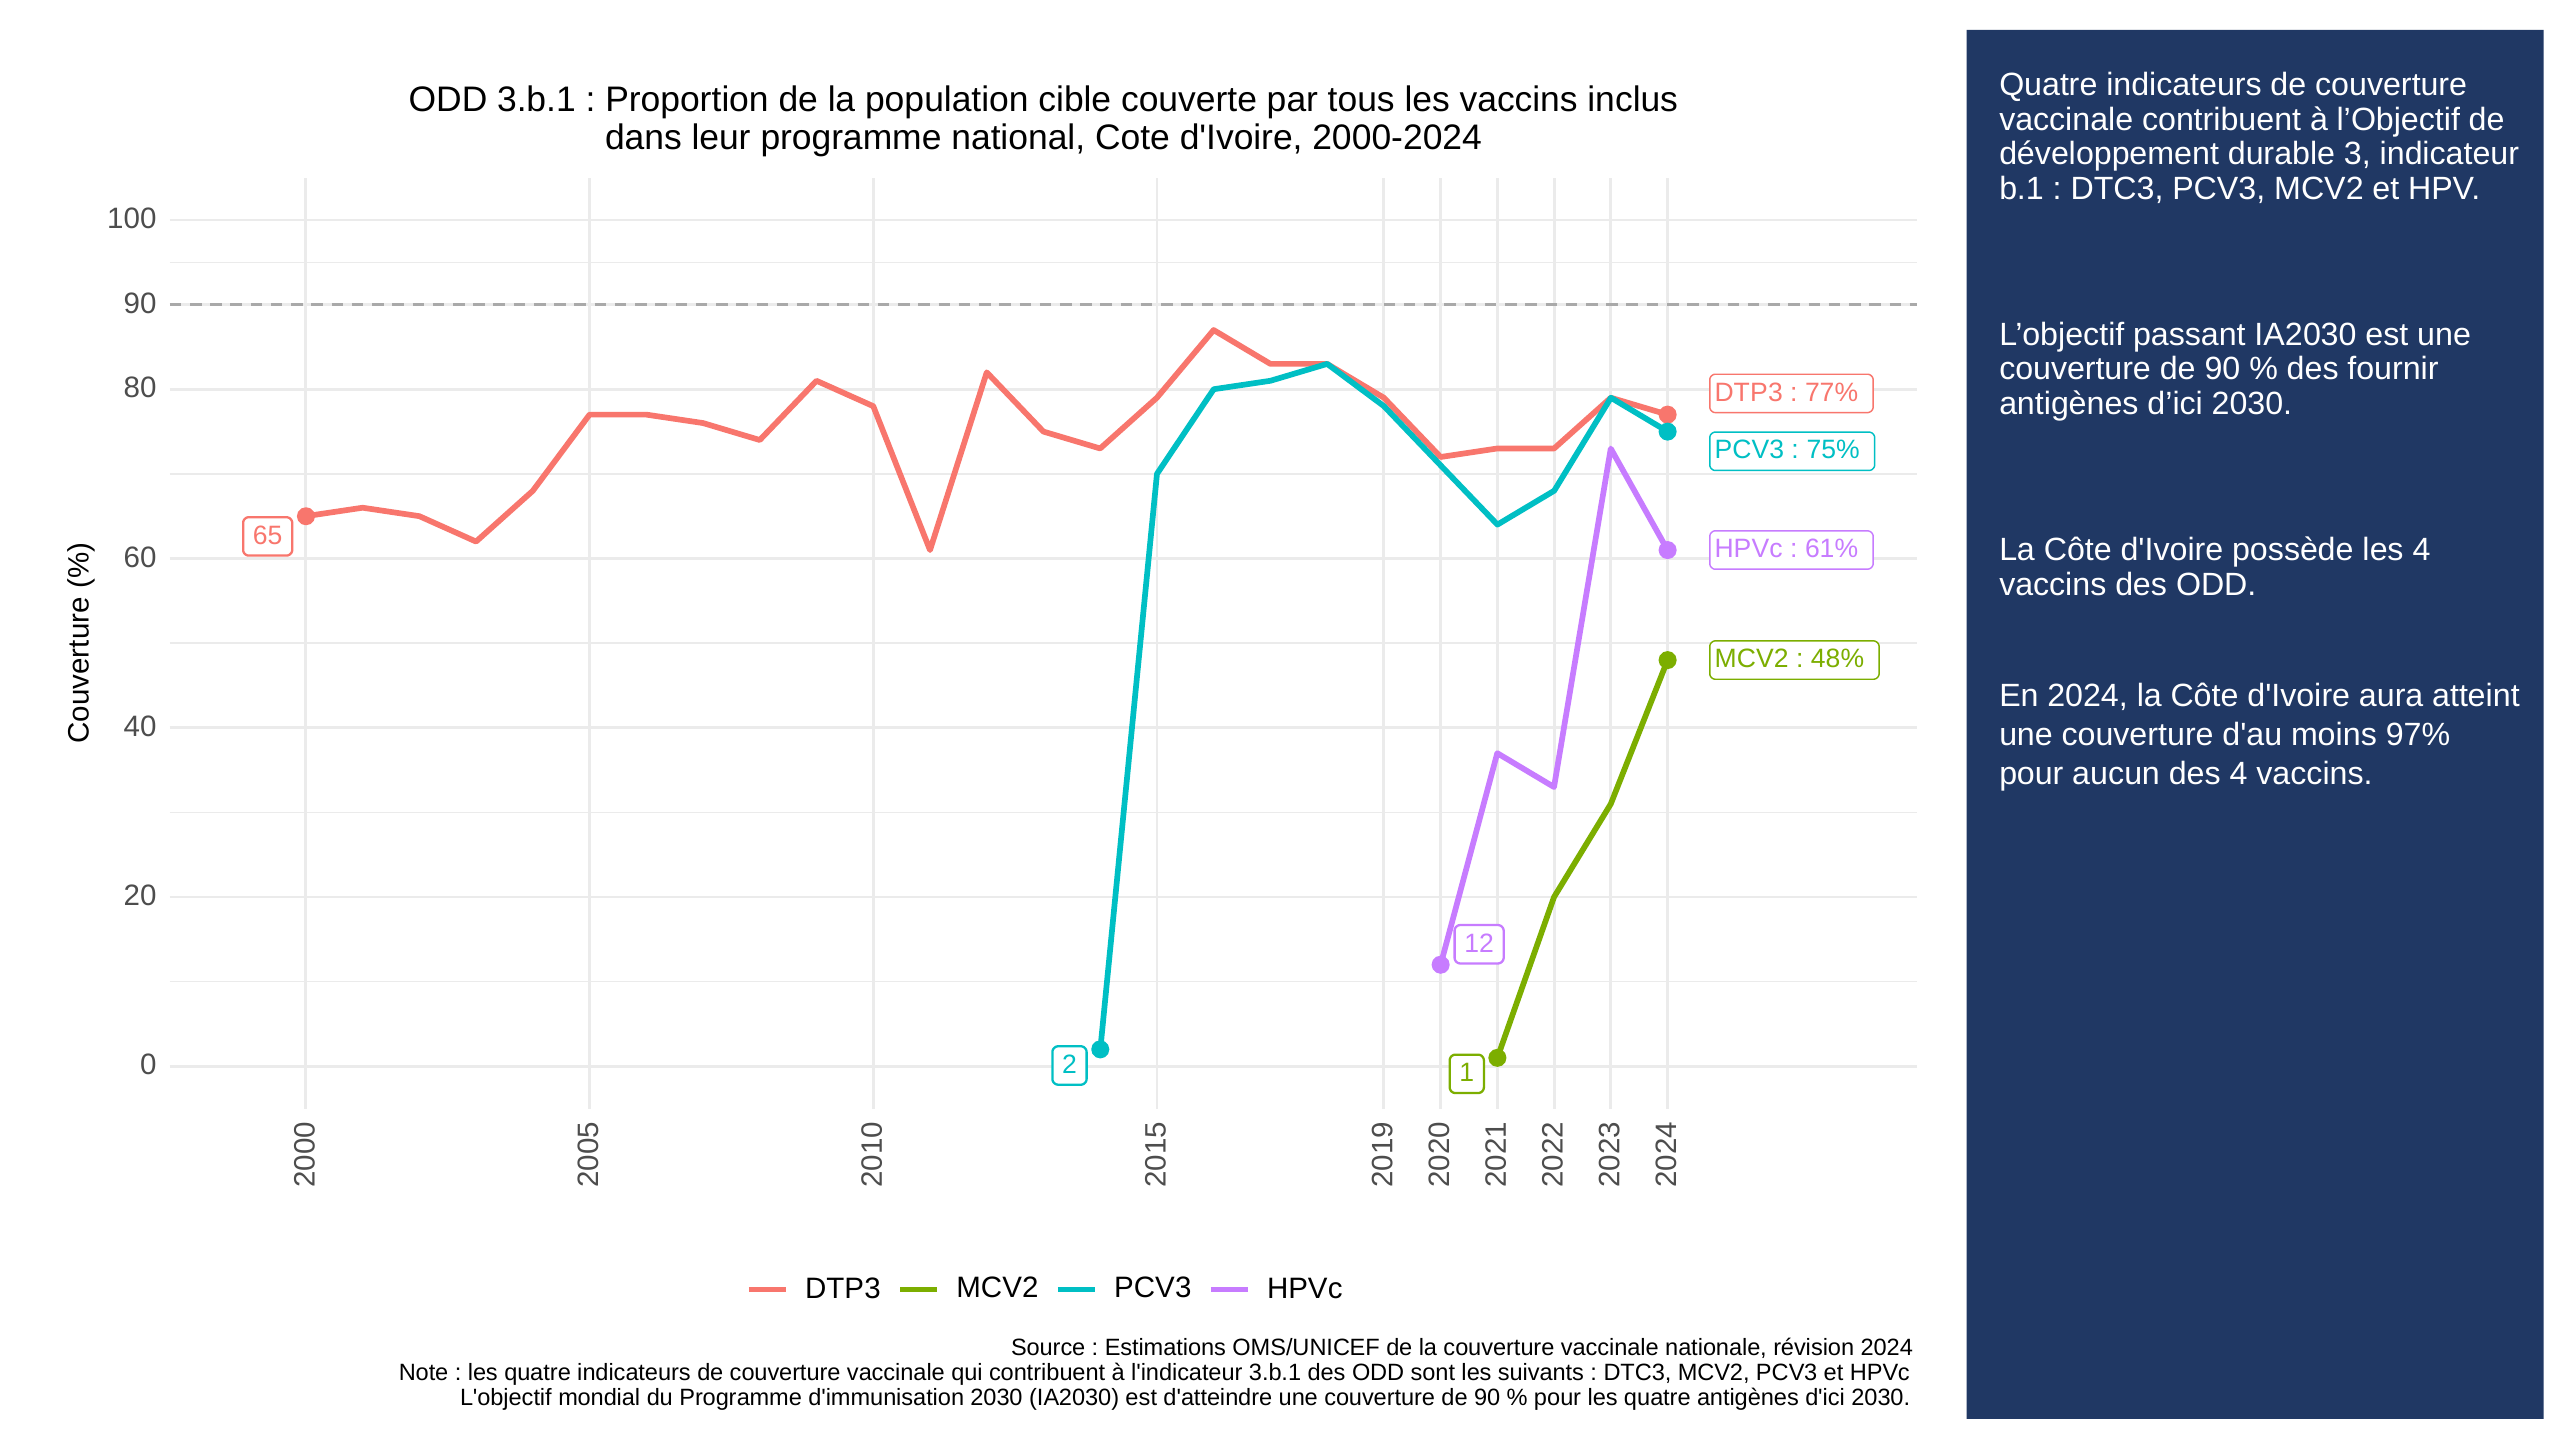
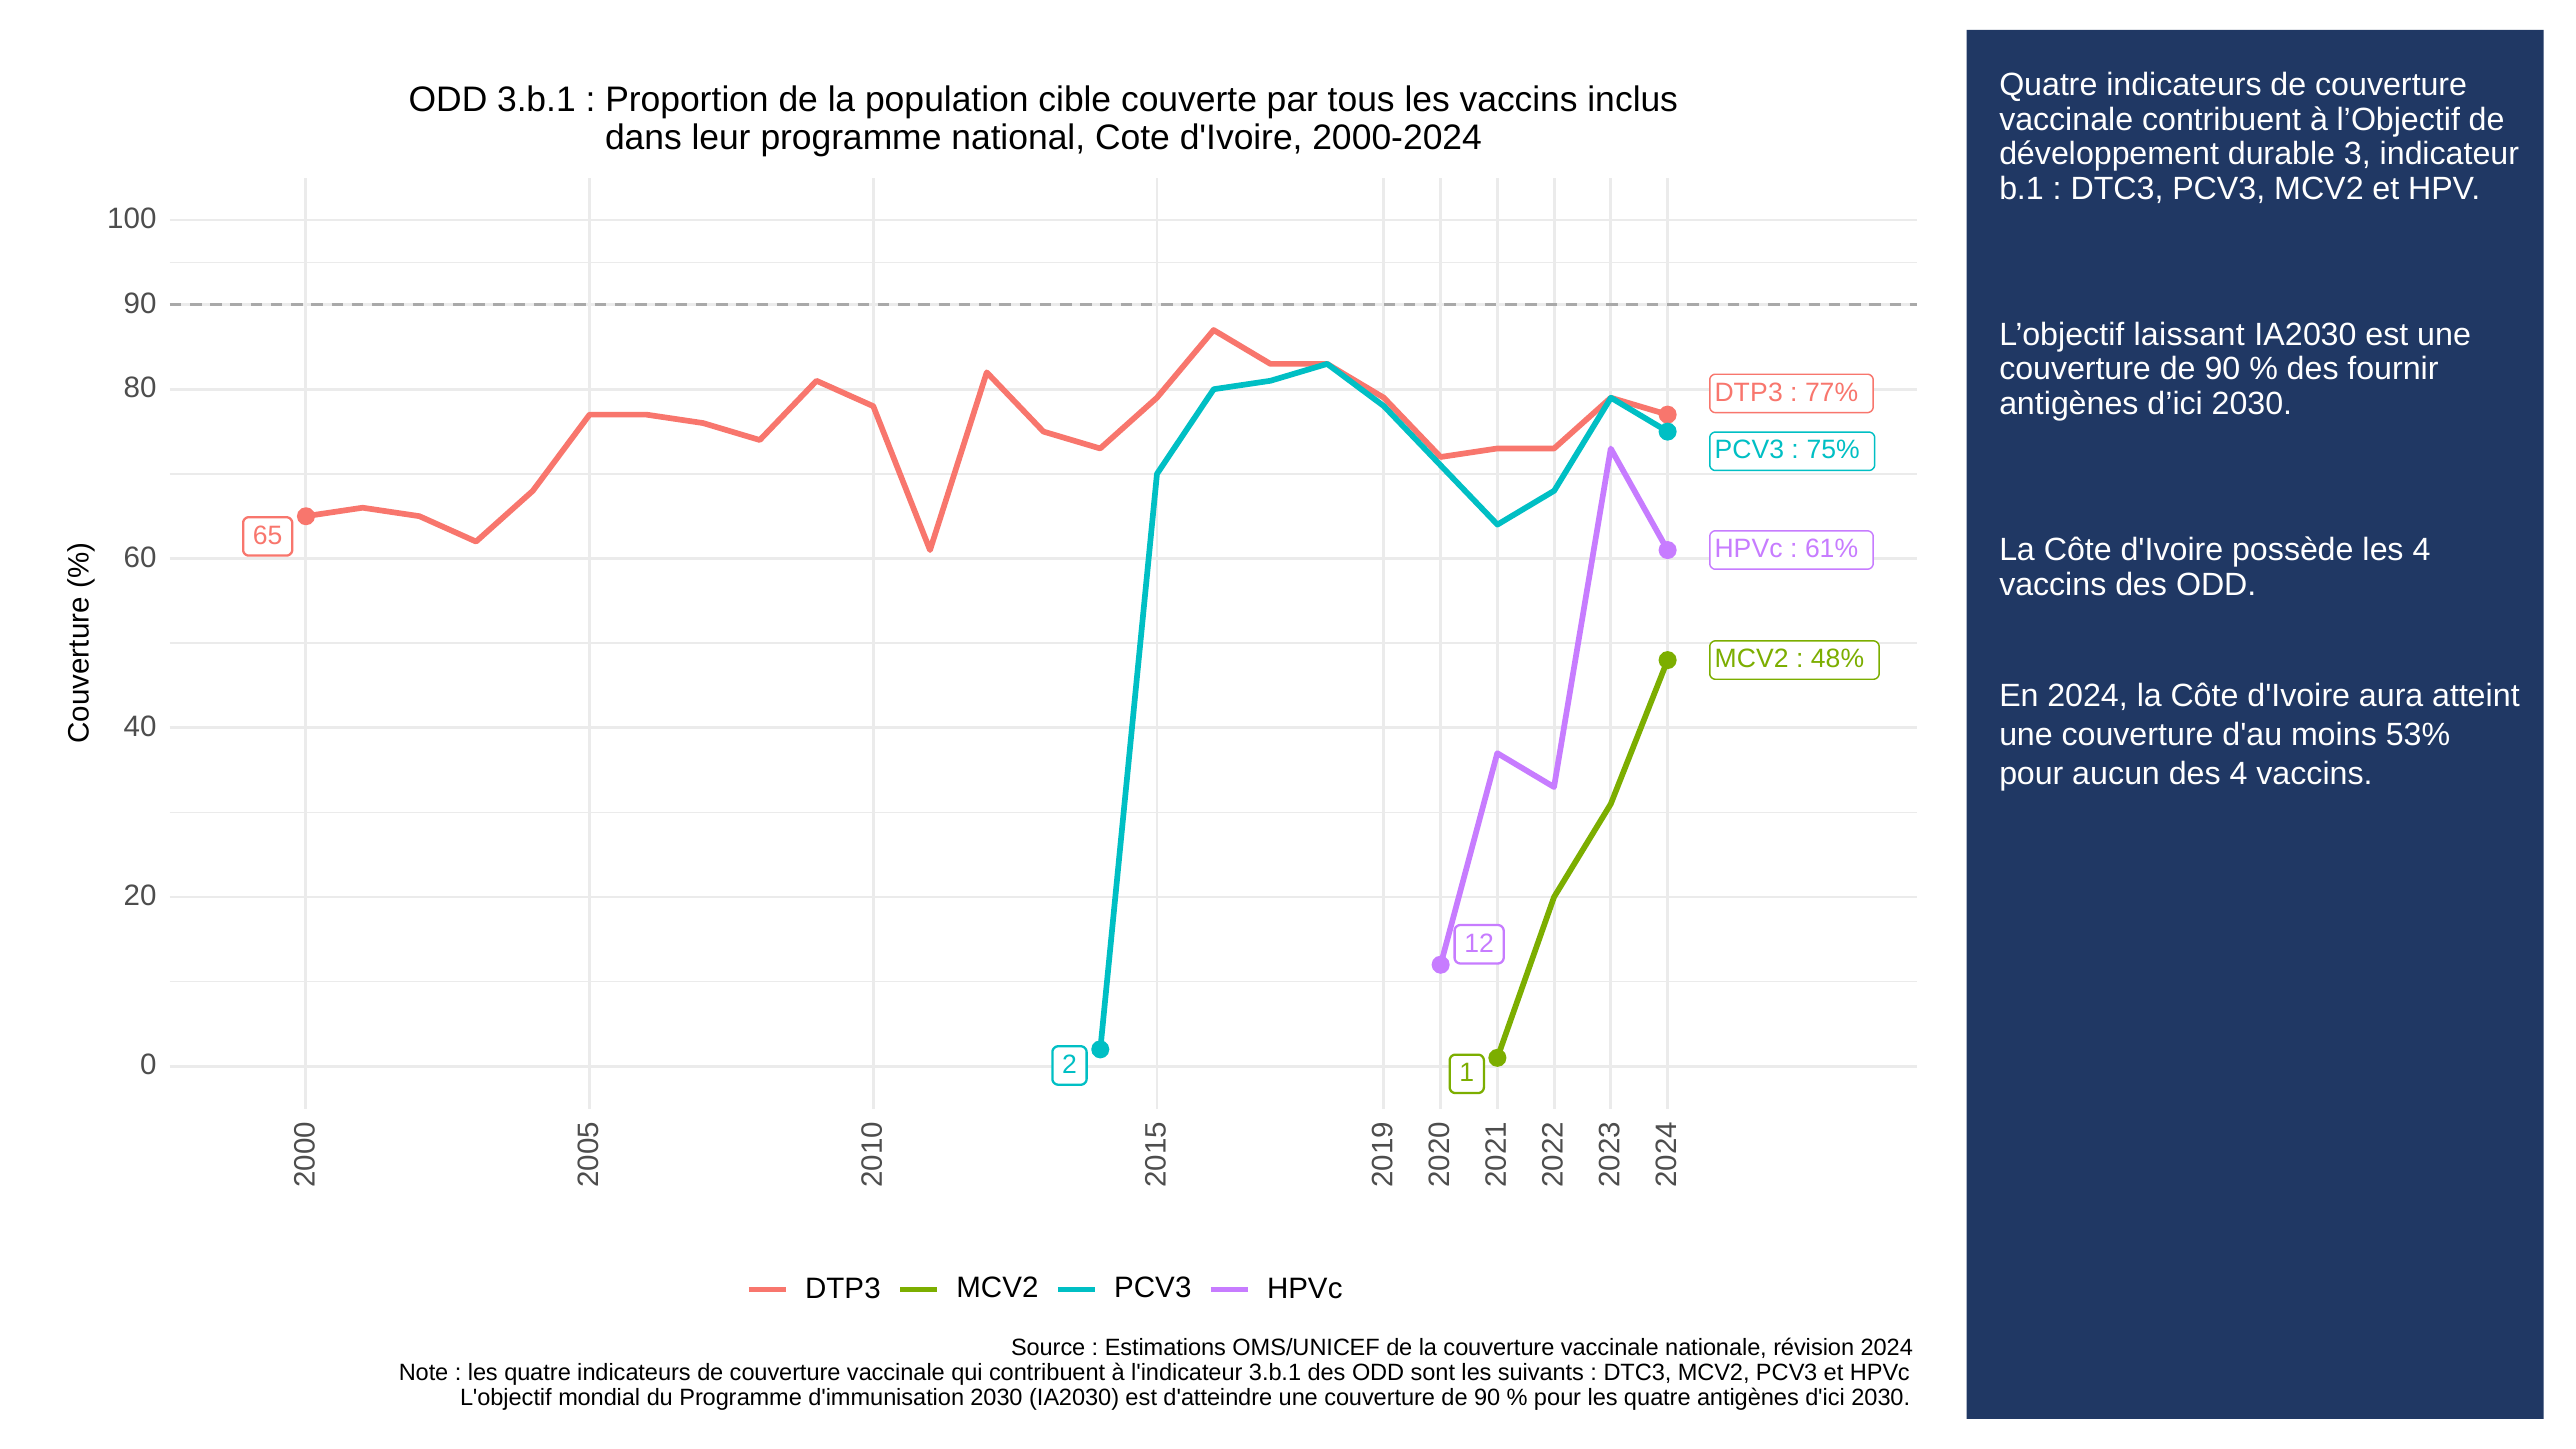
passant: passant -> laissant
97%: 97% -> 53%
